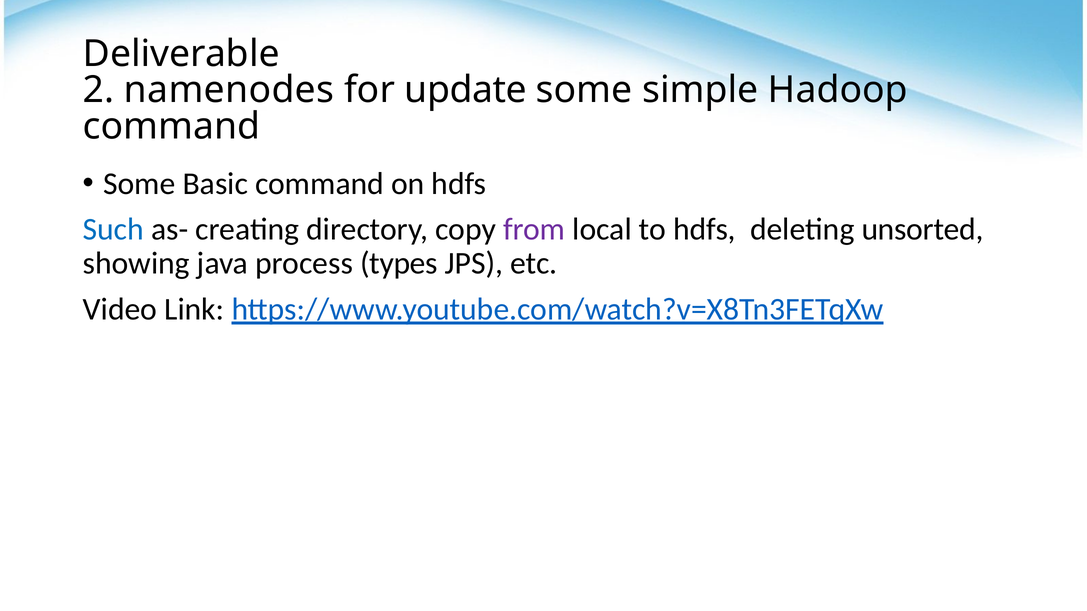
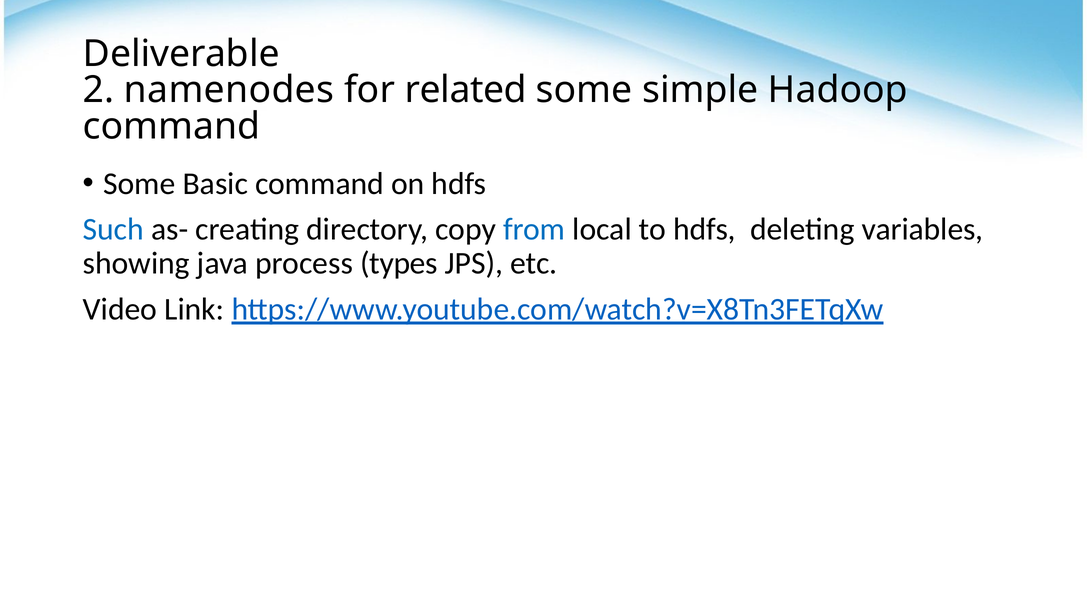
update: update -> related
from colour: purple -> blue
unsorted: unsorted -> variables
